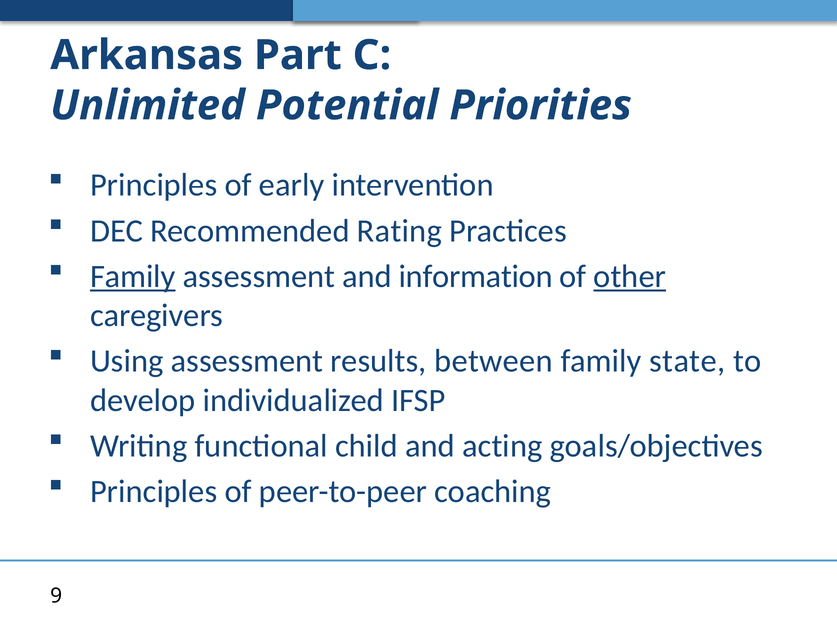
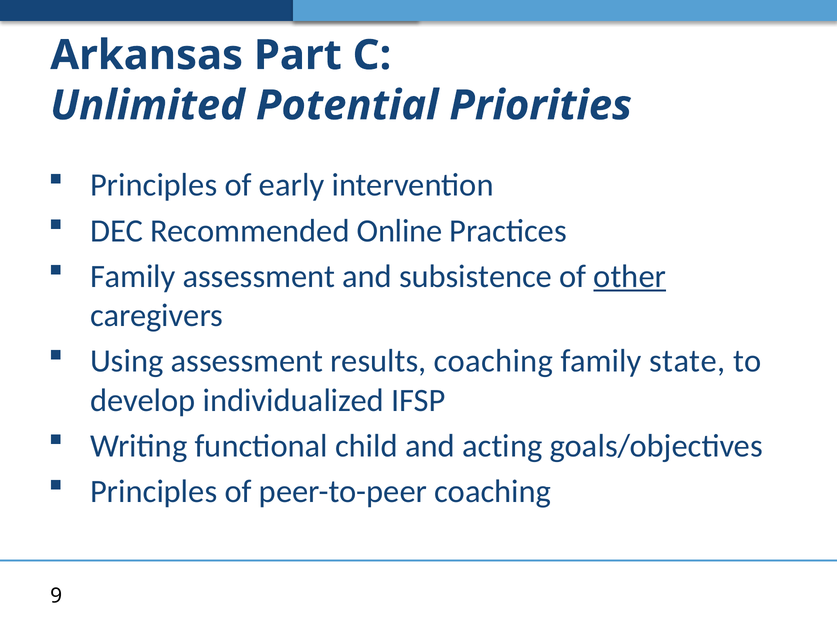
Rating: Rating -> Online
Family at (133, 276) underline: present -> none
information: information -> subsistence
results between: between -> coaching
